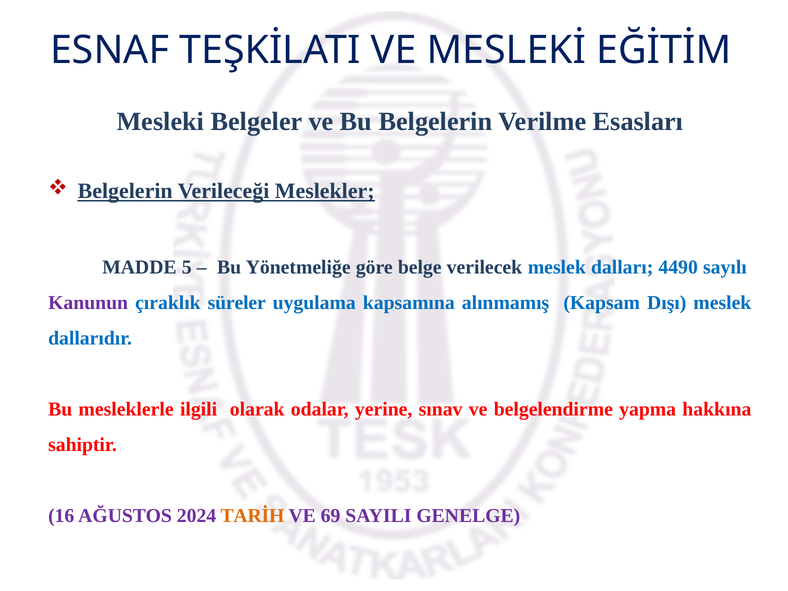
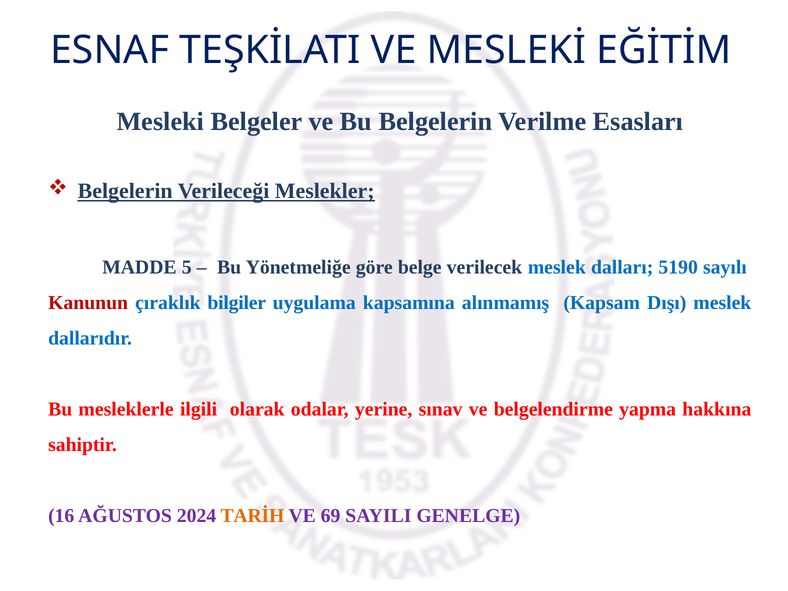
4490: 4490 -> 5190
Kanunun colour: purple -> red
süreler: süreler -> bilgiler
